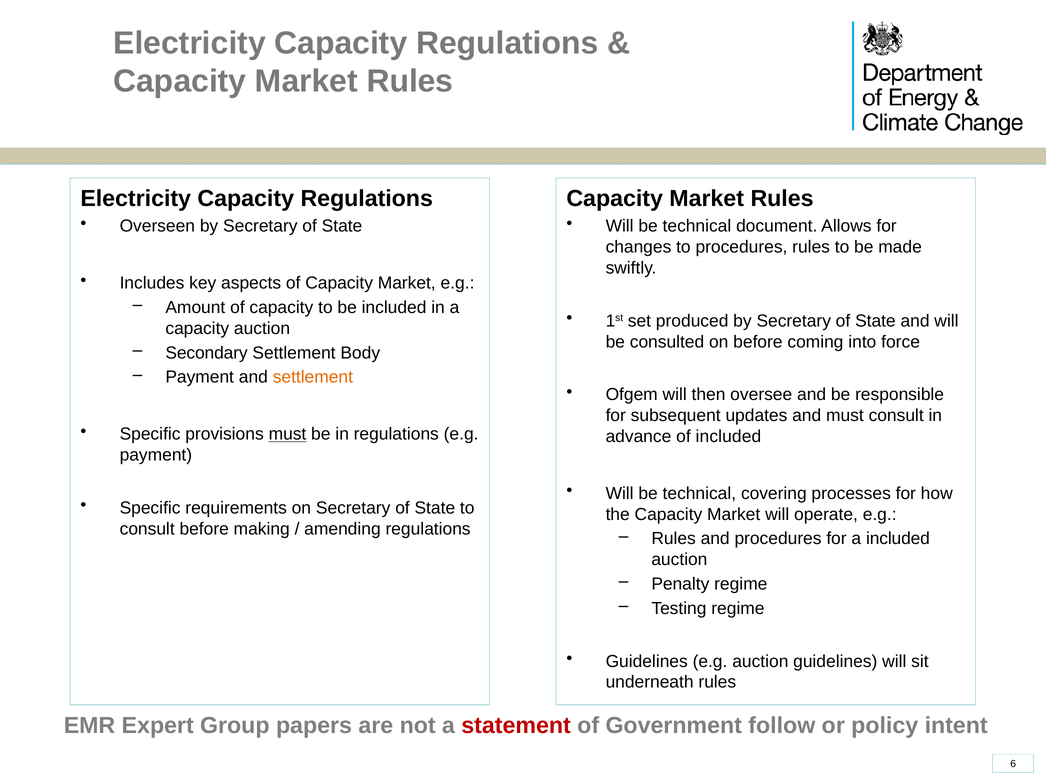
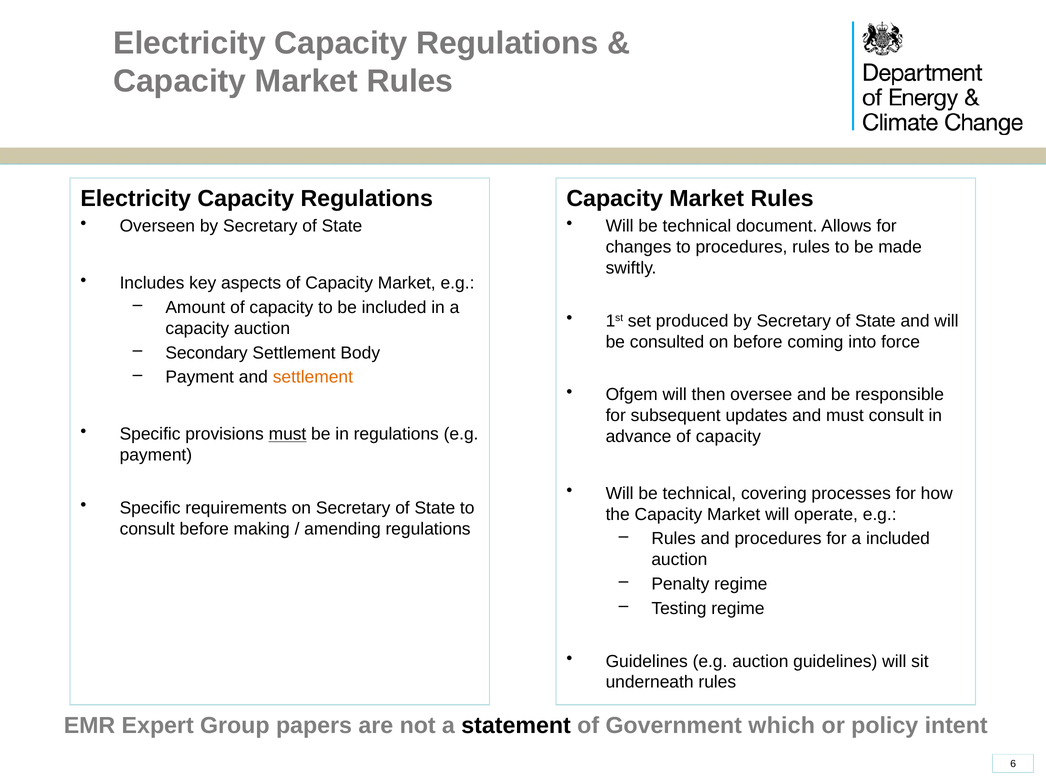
advance of included: included -> capacity
statement colour: red -> black
follow: follow -> which
